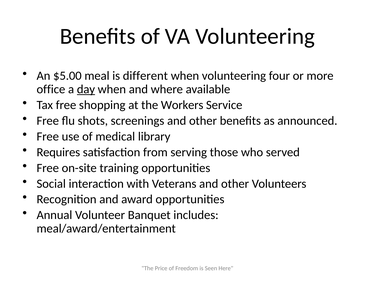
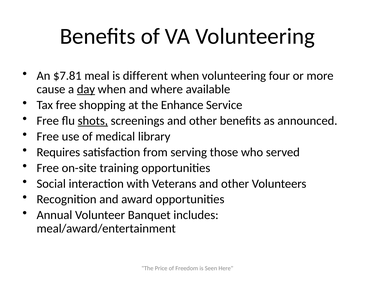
$5.00: $5.00 -> $7.81
office: office -> cause
Workers: Workers -> Enhance
shots underline: none -> present
